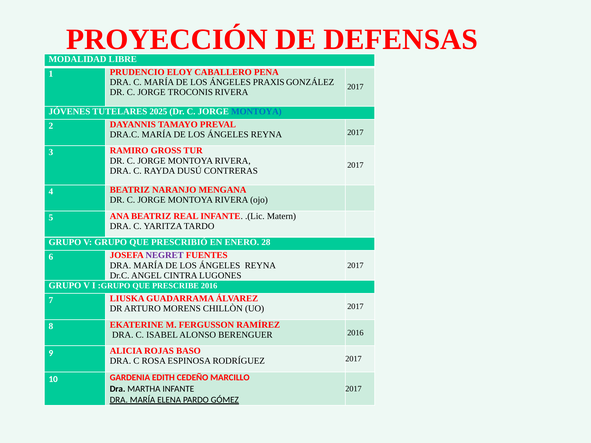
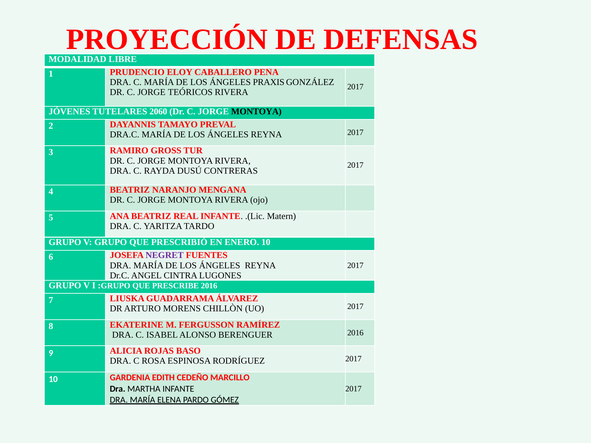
TROCONIS: TROCONIS -> TEÓRICOS
2025: 2025 -> 2060
MONTOYA at (256, 112) colour: blue -> black
ENERO 28: 28 -> 10
